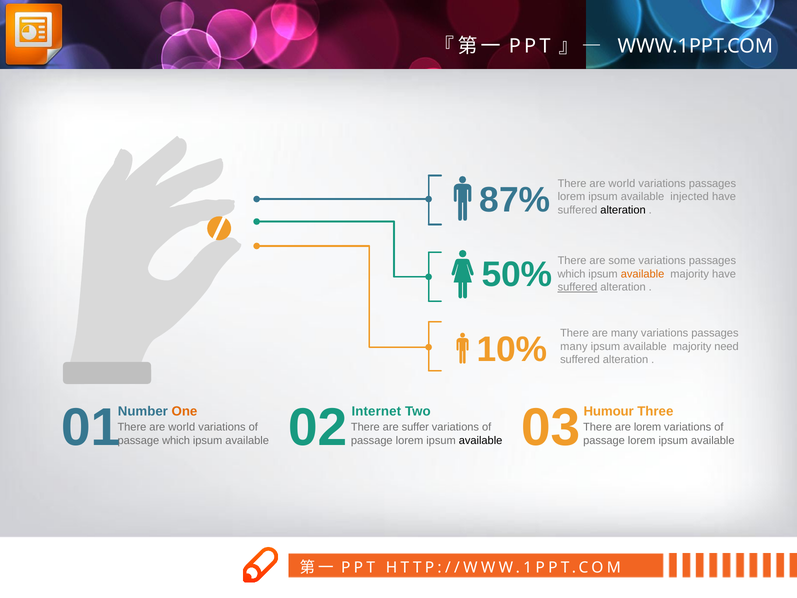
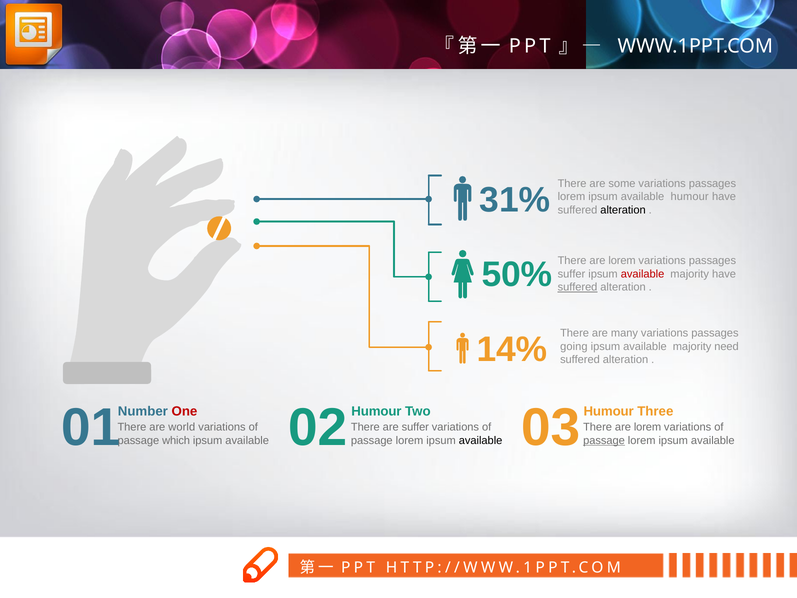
world at (622, 183): world -> some
87%: 87% -> 31%
available injected: injected -> humour
some at (622, 260): some -> lorem
which at (572, 274): which -> suffer
available at (643, 274) colour: orange -> red
10%: 10% -> 14%
many at (574, 346): many -> going
01 Internet: Internet -> Humour
One colour: orange -> red
passage at (604, 440) underline: none -> present
